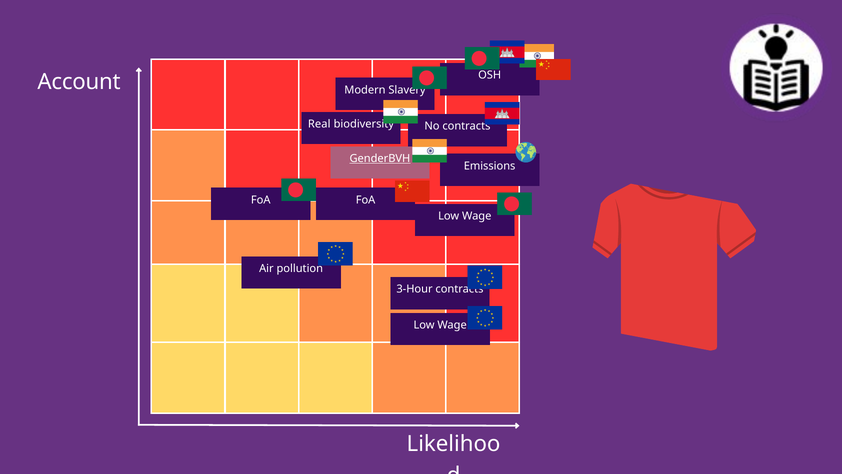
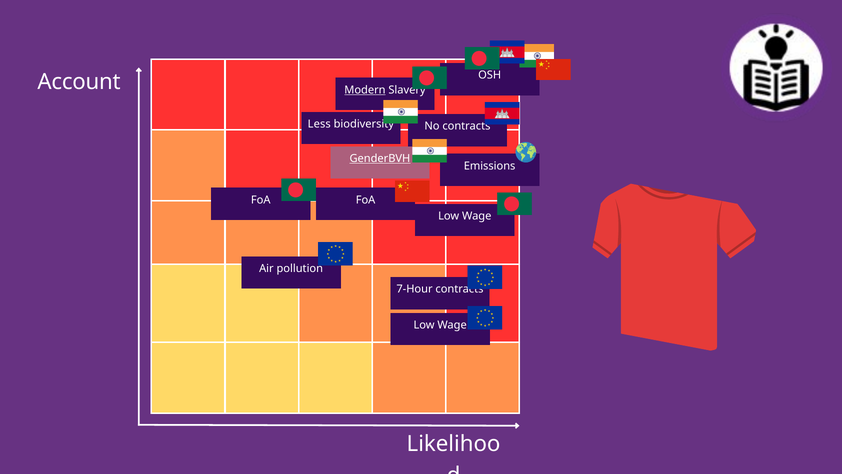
Modern underline: none -> present
Real: Real -> Less
3-Hour: 3-Hour -> 7-Hour
